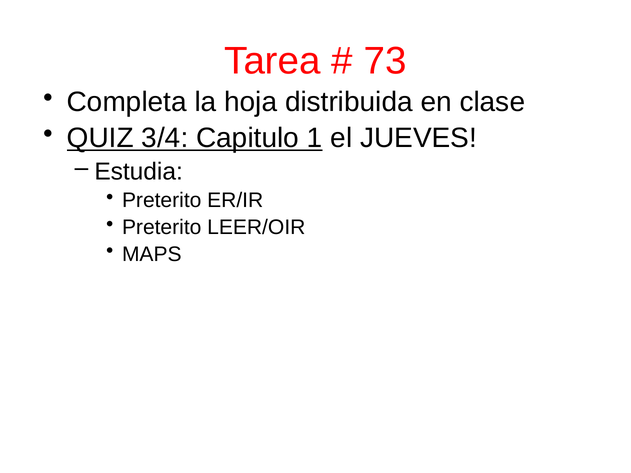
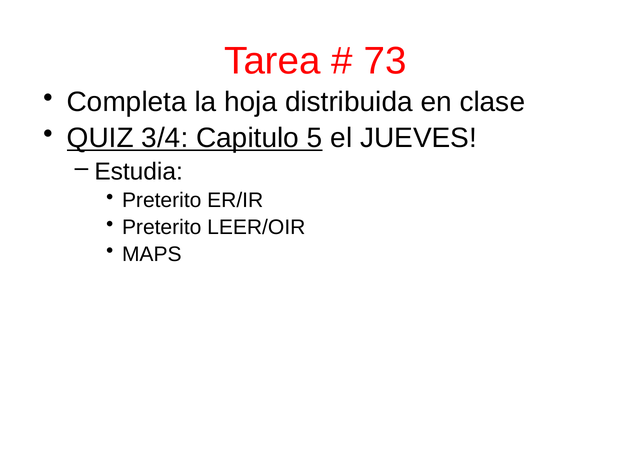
1: 1 -> 5
